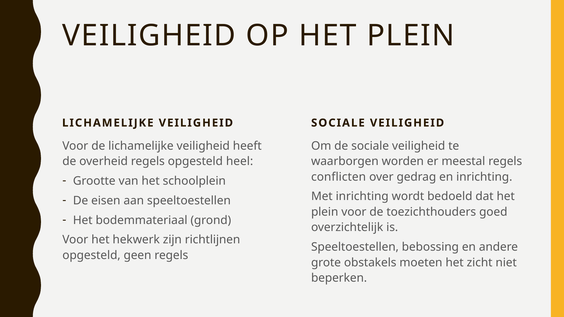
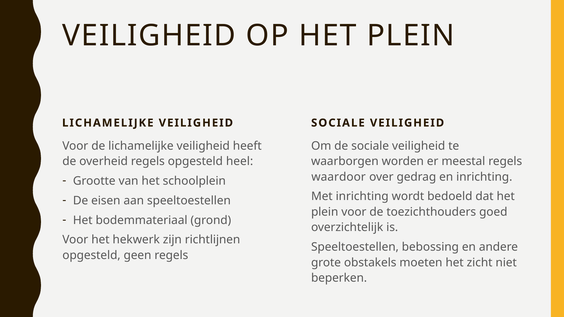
conflicten: conflicten -> waardoor
